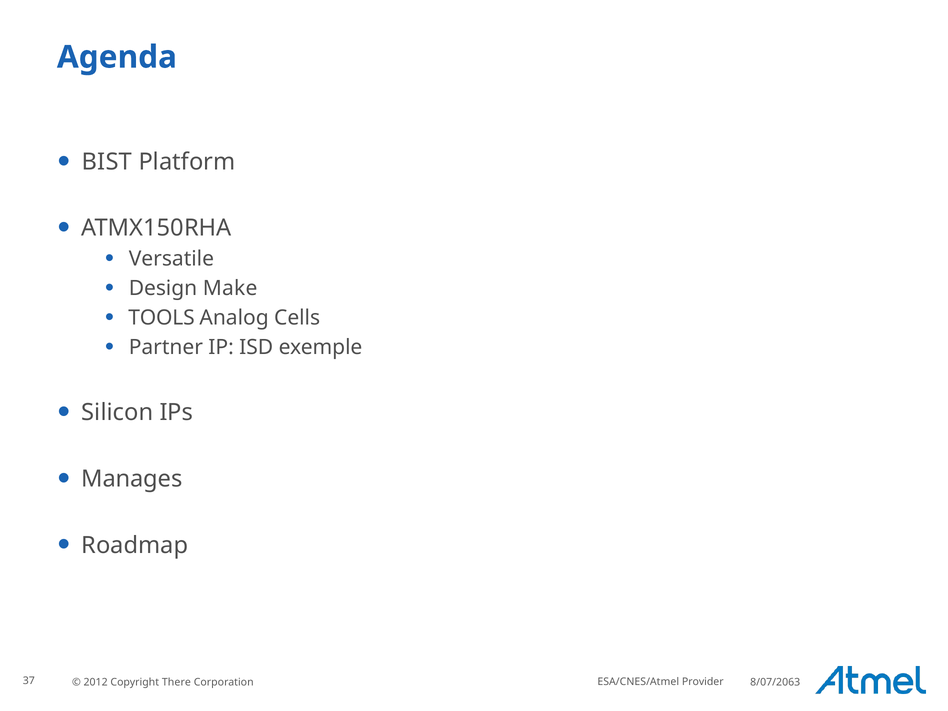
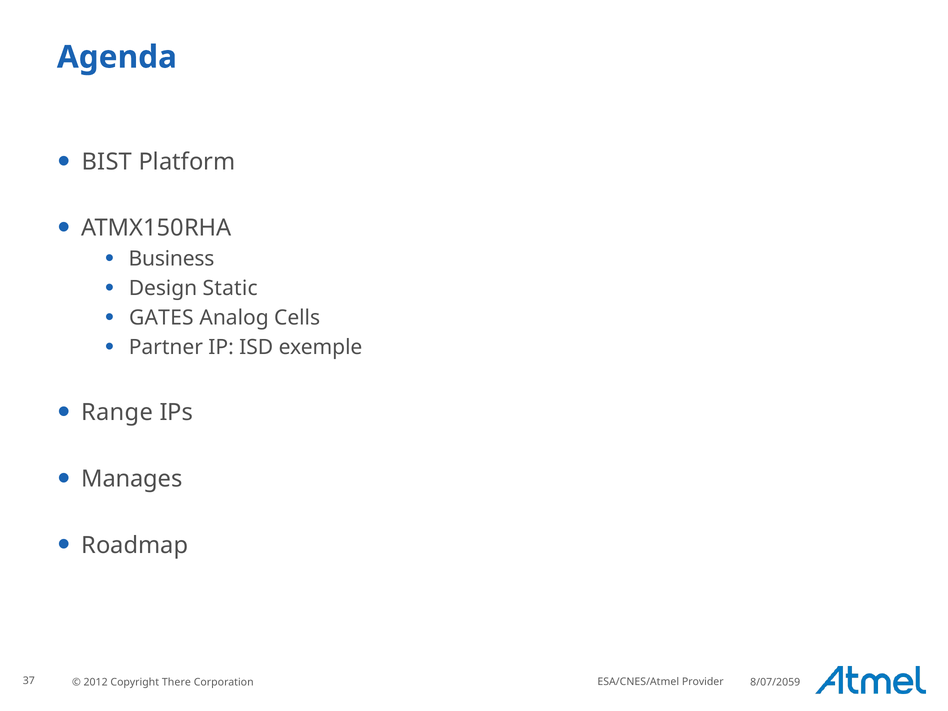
Versatile: Versatile -> Business
Make: Make -> Static
TOOLS: TOOLS -> GATES
Silicon: Silicon -> Range
8/07/2063: 8/07/2063 -> 8/07/2059
